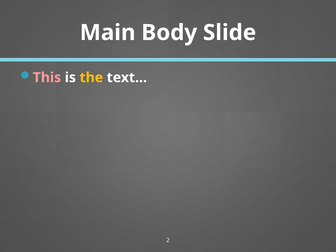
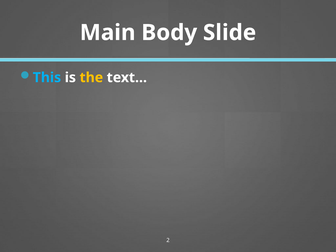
This colour: pink -> light blue
